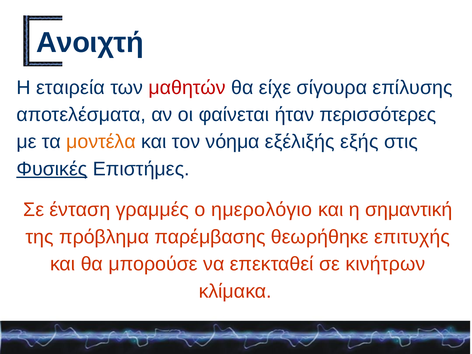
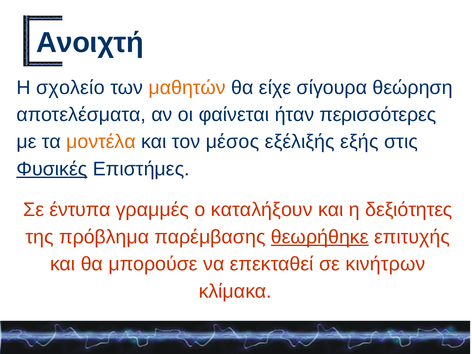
εταιρεία: εταιρεία -> σχολείο
μαθητών colour: red -> orange
επίλυσης: επίλυσης -> θεώρηση
νόημα: νόημα -> μέσος
ένταση: ένταση -> έντυπα
ημερολόγιο: ημερολόγιο -> καταλήξουν
σημαντική: σημαντική -> δεξιότητες
θεωρήθηκε underline: none -> present
